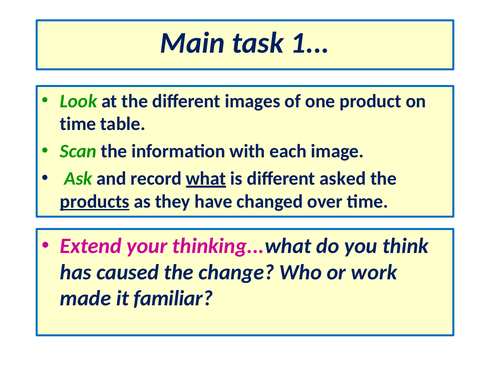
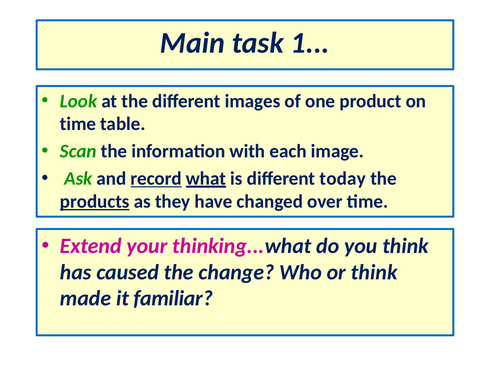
record underline: none -> present
asked: asked -> today
or work: work -> think
